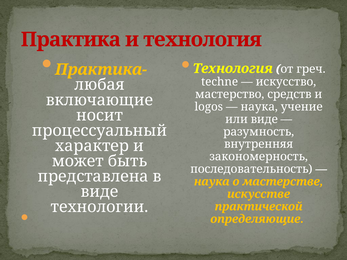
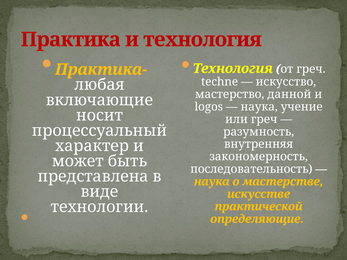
средств: средств -> данной
или виде: виде -> греч
